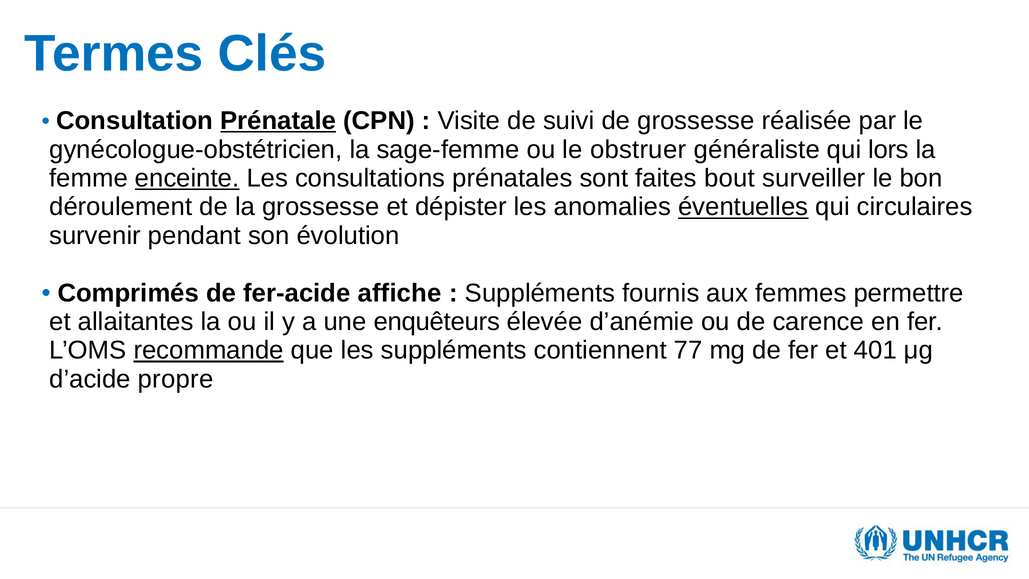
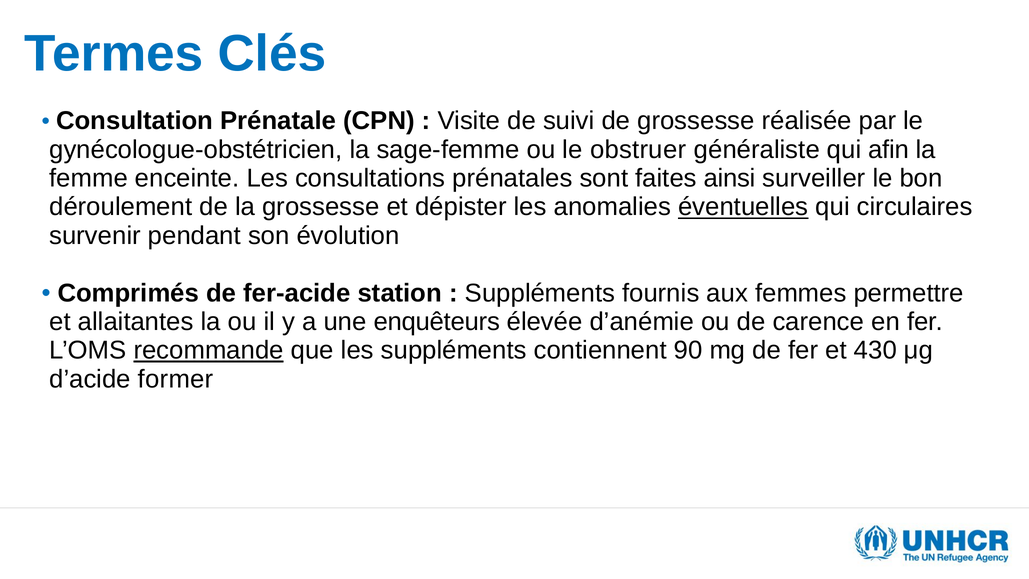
Prénatale underline: present -> none
lors: lors -> afin
enceinte underline: present -> none
bout: bout -> ainsi
affiche: affiche -> station
77: 77 -> 90
401: 401 -> 430
propre: propre -> former
